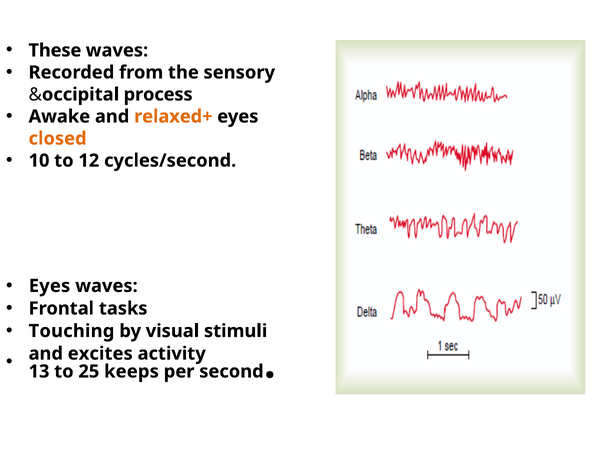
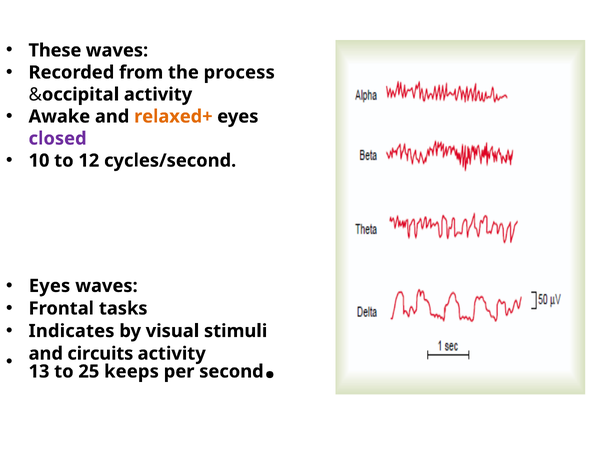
sensory: sensory -> process
process at (158, 94): process -> activity
closed colour: orange -> purple
Touching: Touching -> Indicates
excites: excites -> circuits
